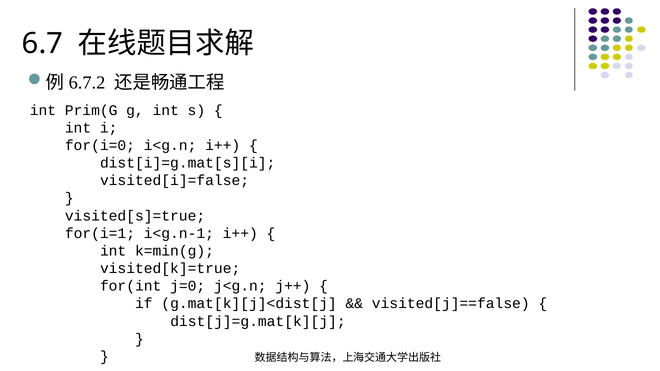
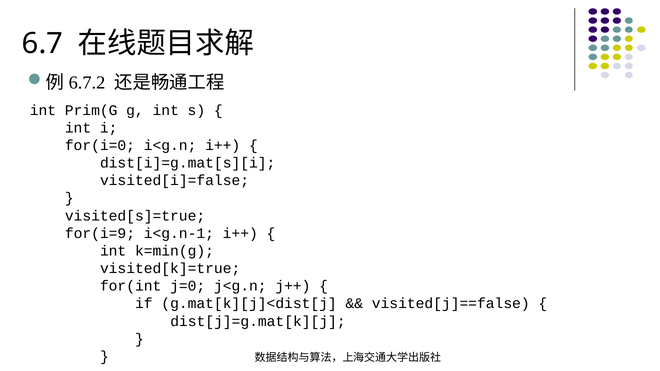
for(i=1: for(i=1 -> for(i=9
